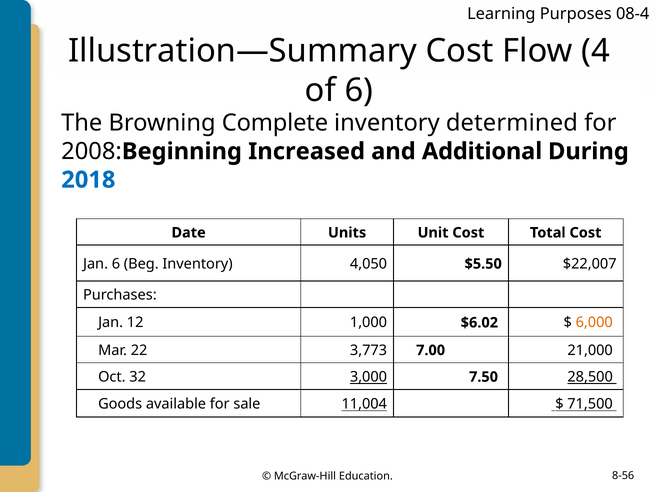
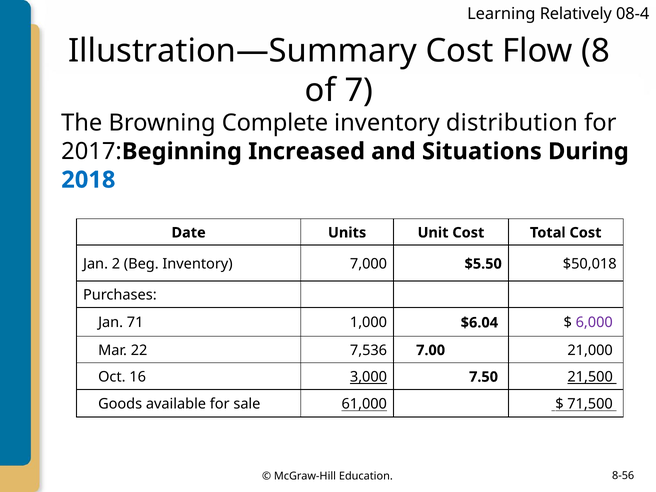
Purposes: Purposes -> Relatively
4: 4 -> 8
of 6: 6 -> 7
determined: determined -> distribution
2008: 2008 -> 2017
Additional: Additional -> Situations
Jan 6: 6 -> 2
4,050: 4,050 -> 7,000
$22,007: $22,007 -> $50,018
12: 12 -> 71
$6.02: $6.02 -> $6.04
6,000 colour: orange -> purple
3,773: 3,773 -> 7,536
32: 32 -> 16
28,500: 28,500 -> 21,500
11,004: 11,004 -> 61,000
